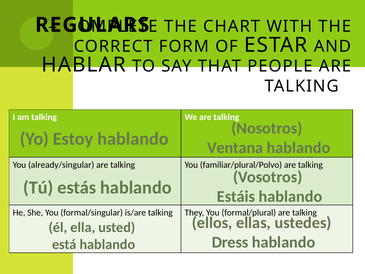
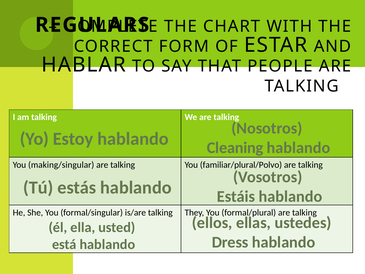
Ventana: Ventana -> Cleaning
already/singular: already/singular -> making/singular
